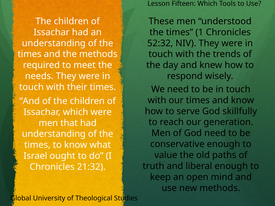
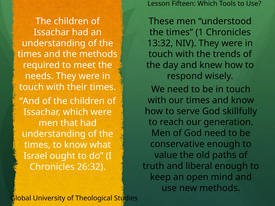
52:32: 52:32 -> 13:32
21:32: 21:32 -> 26:32
